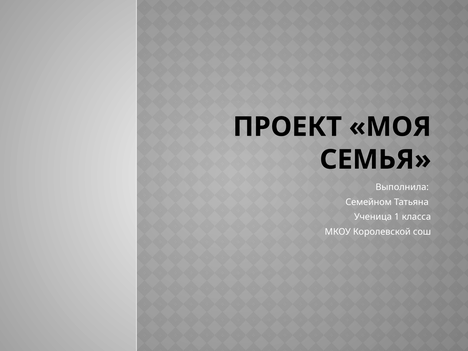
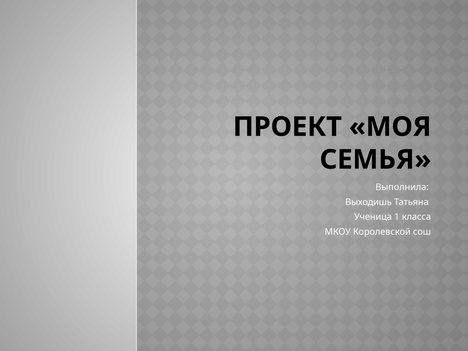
Семейном: Семейном -> Выходишь
